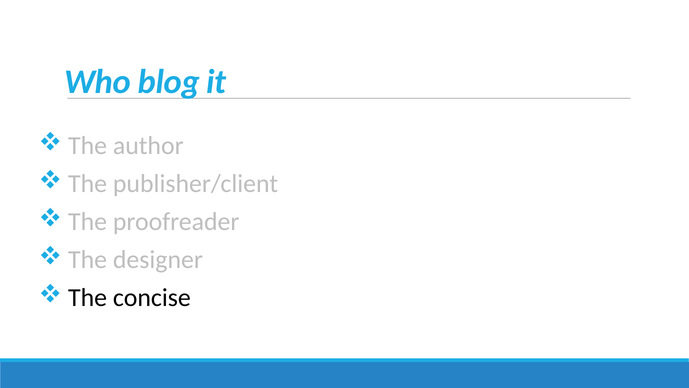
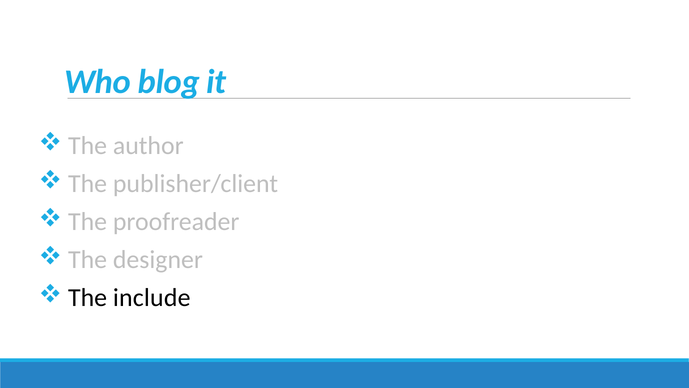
concise: concise -> include
